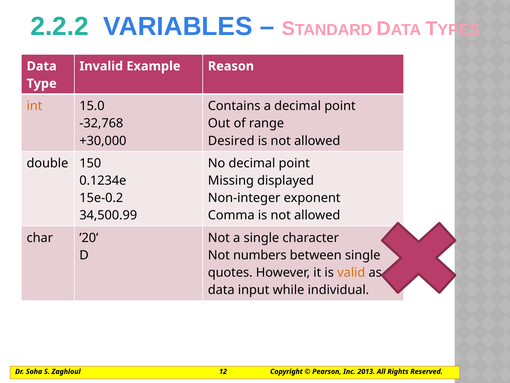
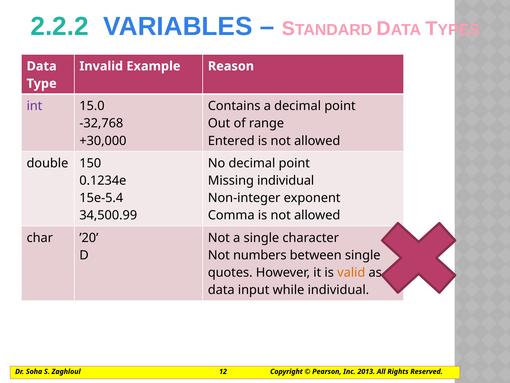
int colour: orange -> purple
Desired: Desired -> Entered
Missing displayed: displayed -> individual
15e-0.2: 15e-0.2 -> 15e-5.4
